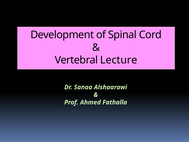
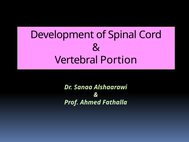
Lecture: Lecture -> Portion
